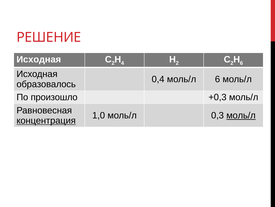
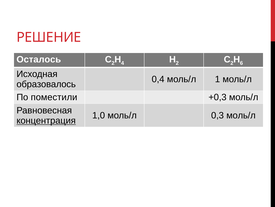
Исходная at (39, 59): Исходная -> Осталось
моль/л 6: 6 -> 1
произошло: произошло -> поместили
моль/л at (241, 115) underline: present -> none
